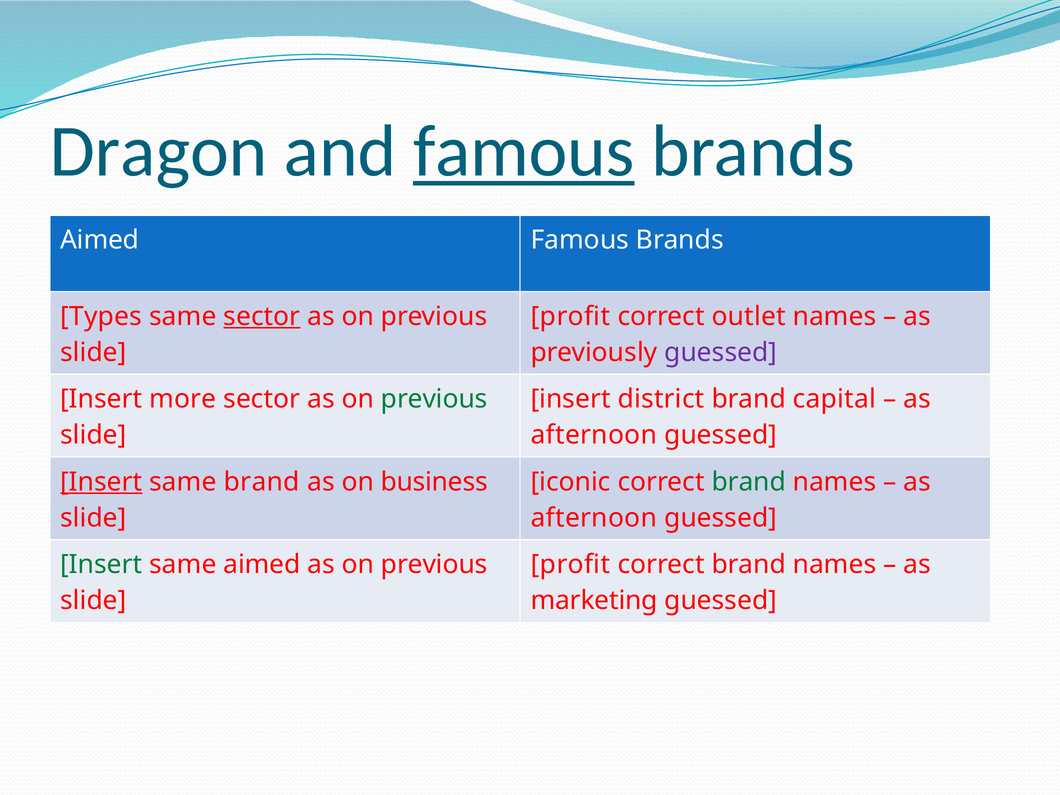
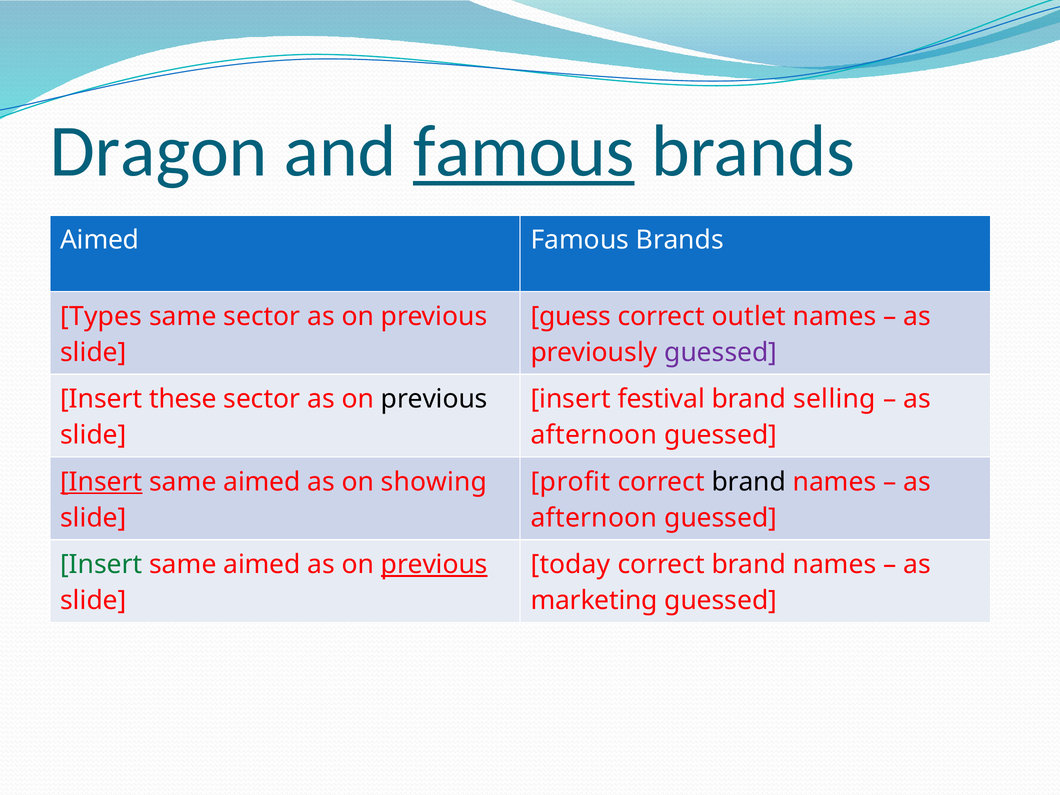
sector at (262, 316) underline: present -> none
profit at (571, 316): profit -> guess
more: more -> these
previous at (434, 399) colour: green -> black
district: district -> festival
capital: capital -> selling
brand at (262, 482): brand -> aimed
business: business -> showing
iconic: iconic -> profit
brand at (749, 482) colour: green -> black
previous at (434, 565) underline: none -> present
profit at (571, 565): profit -> today
